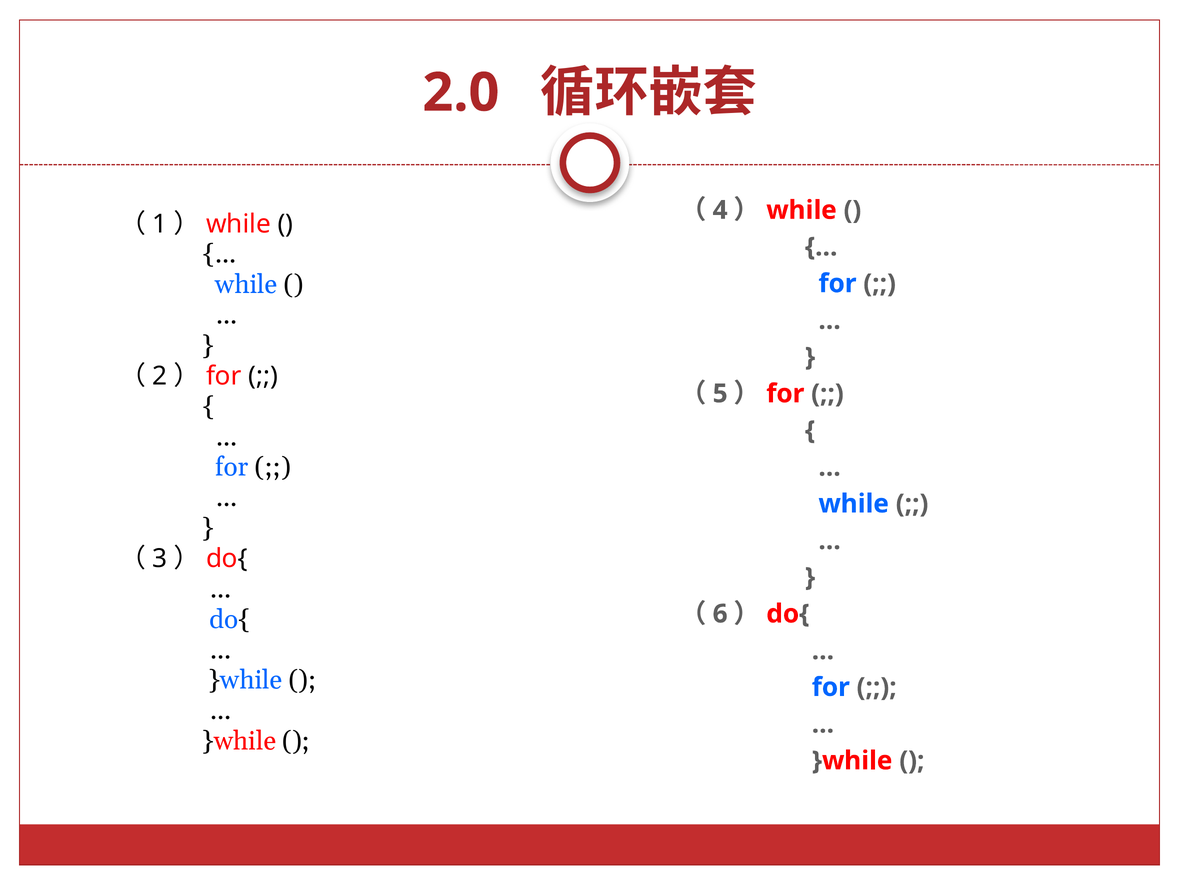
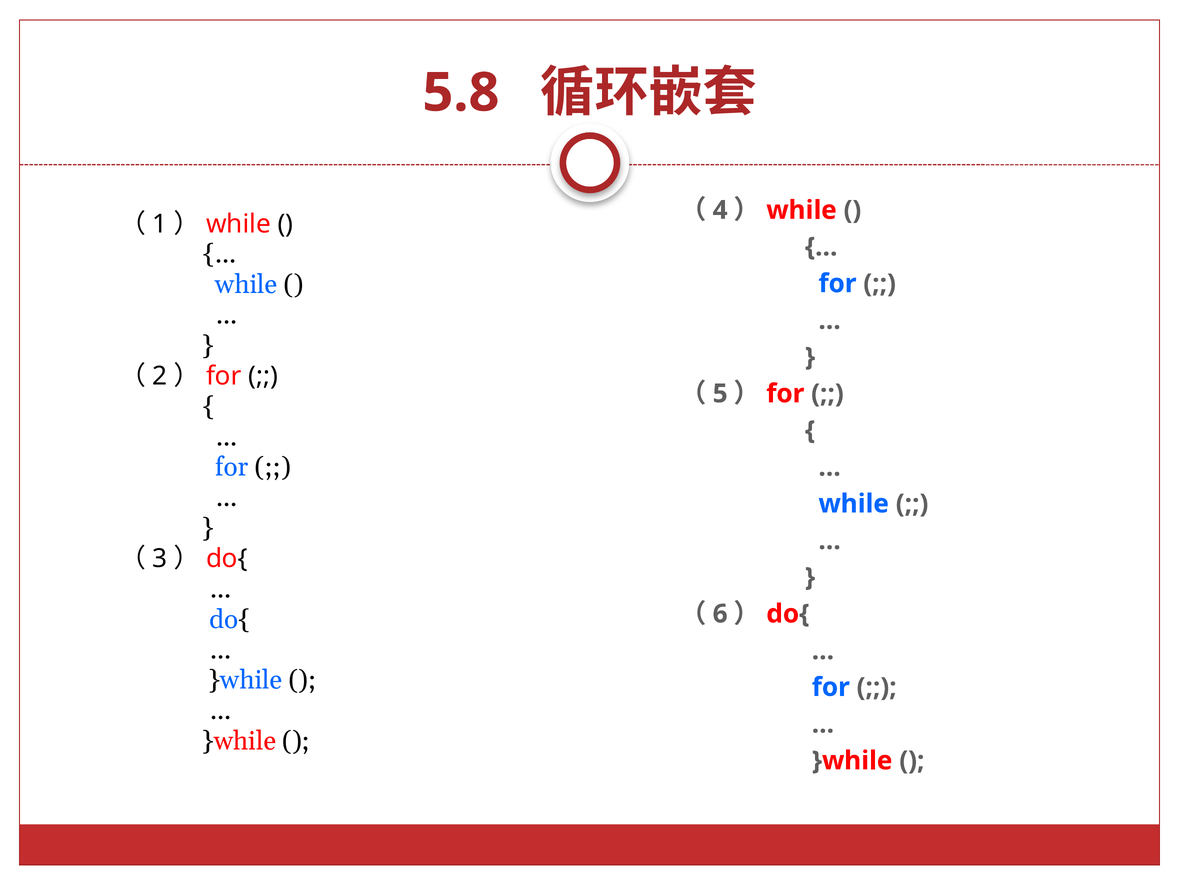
2.0: 2.0 -> 5.8
